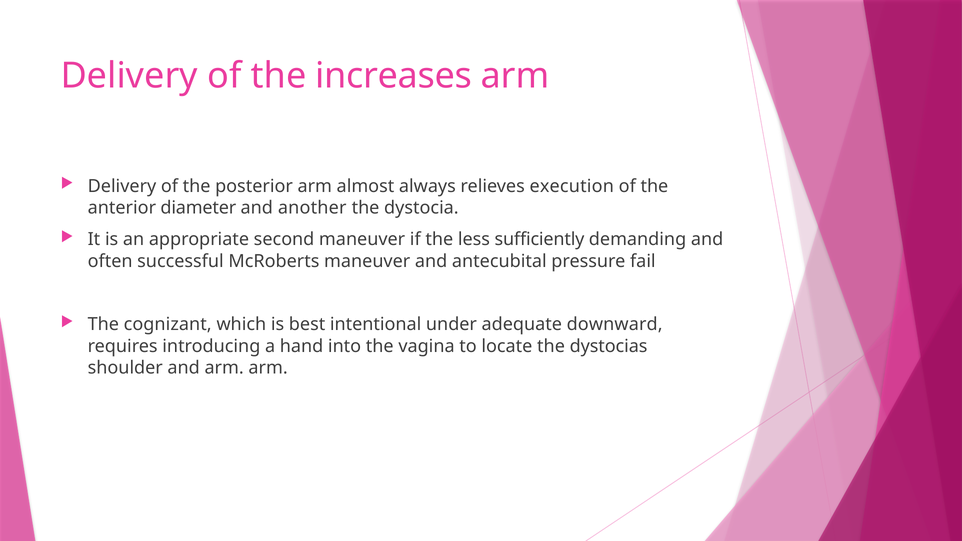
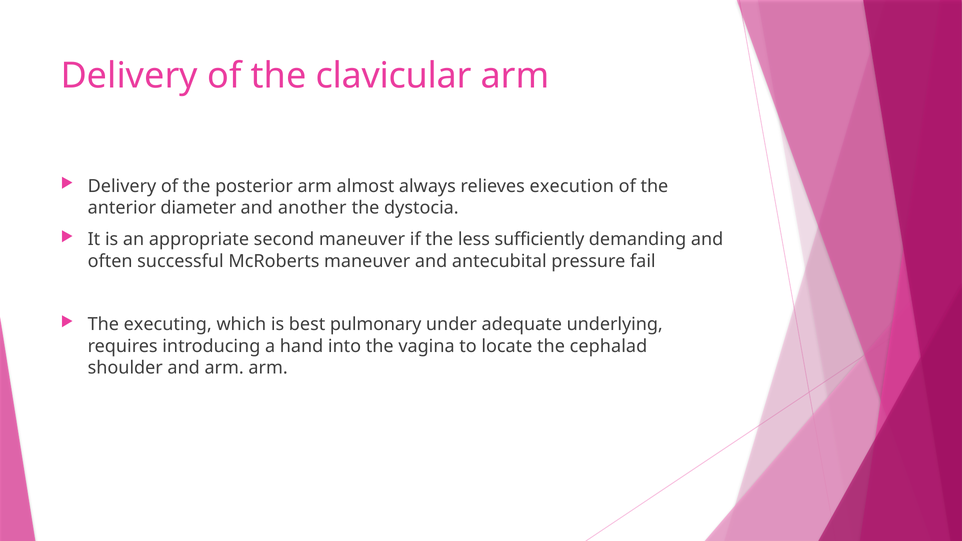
increases: increases -> clavicular
cognizant: cognizant -> executing
intentional: intentional -> pulmonary
downward: downward -> underlying
dystocias: dystocias -> cephalad
